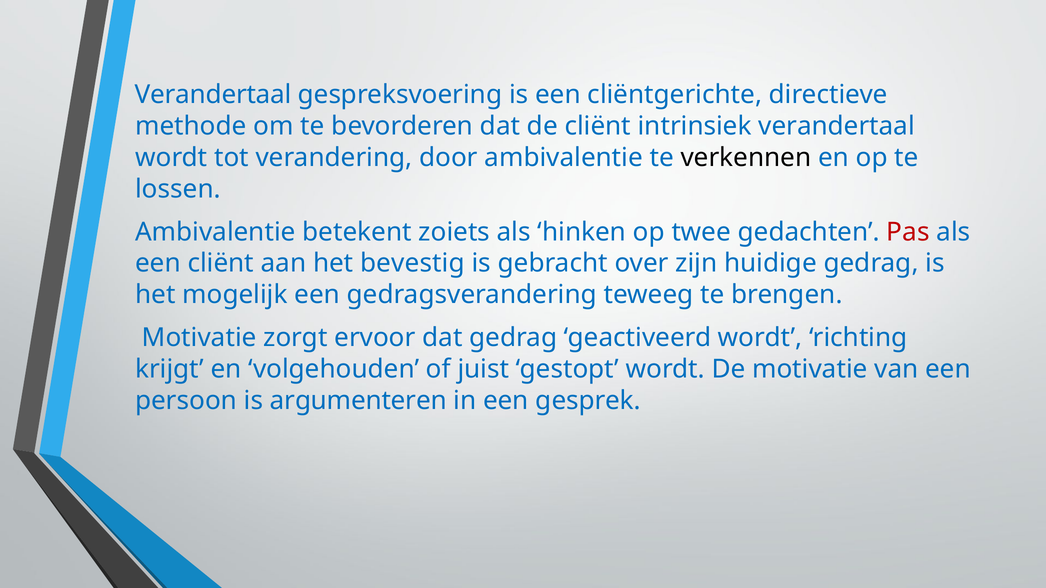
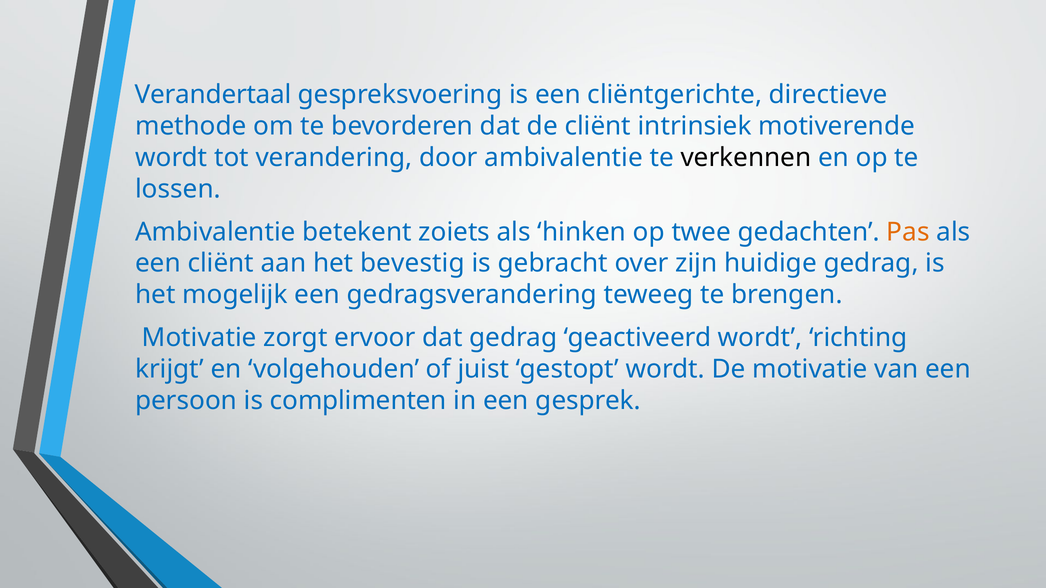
intrinsiek verandertaal: verandertaal -> motiverende
Pas colour: red -> orange
argumenteren: argumenteren -> complimenten
